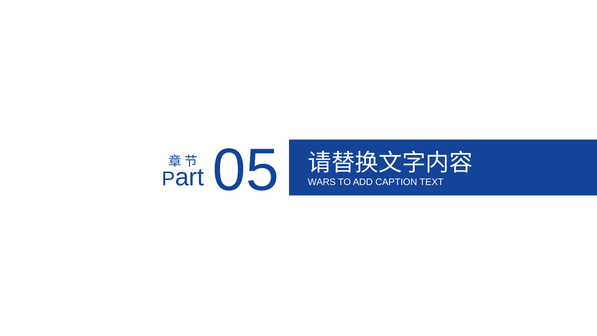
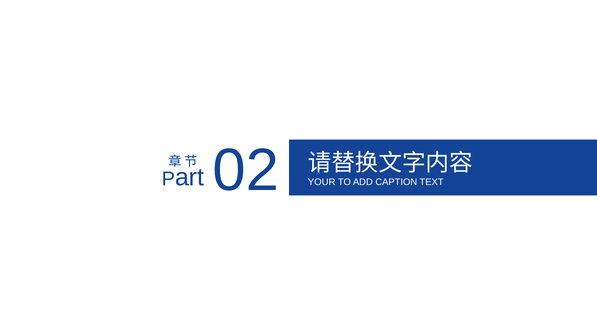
05: 05 -> 02
WARS: WARS -> YOUR
